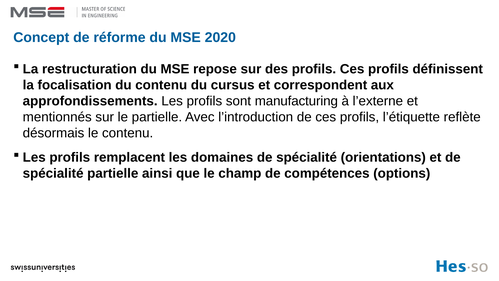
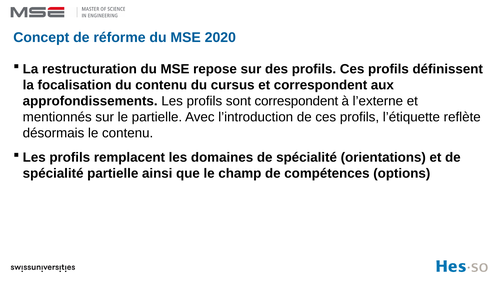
sont manufacturing: manufacturing -> correspondent
